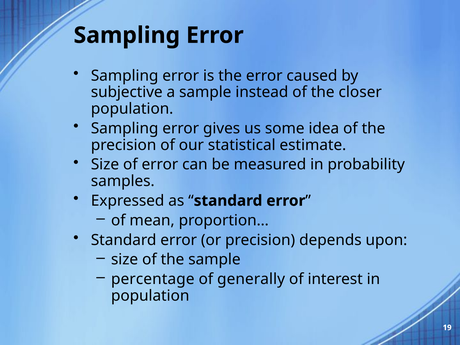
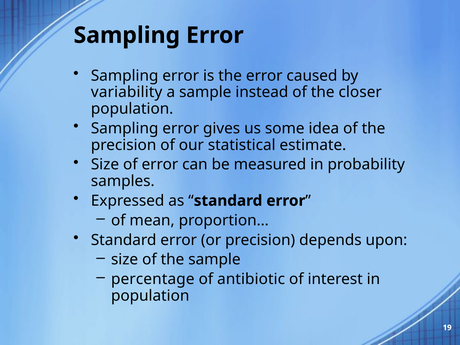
subjective: subjective -> variability
generally: generally -> antibiotic
